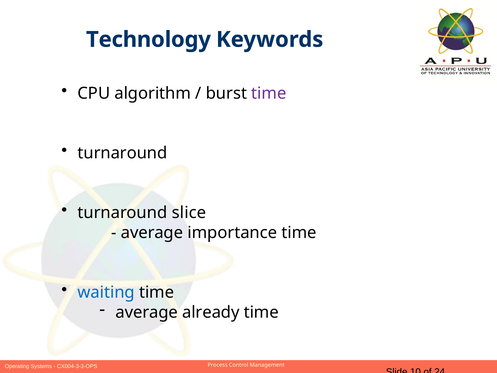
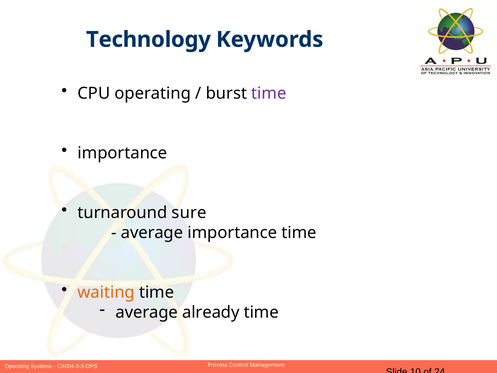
CPU algorithm: algorithm -> operating
turnaround at (122, 153): turnaround -> importance
slice: slice -> sure
waiting colour: blue -> orange
